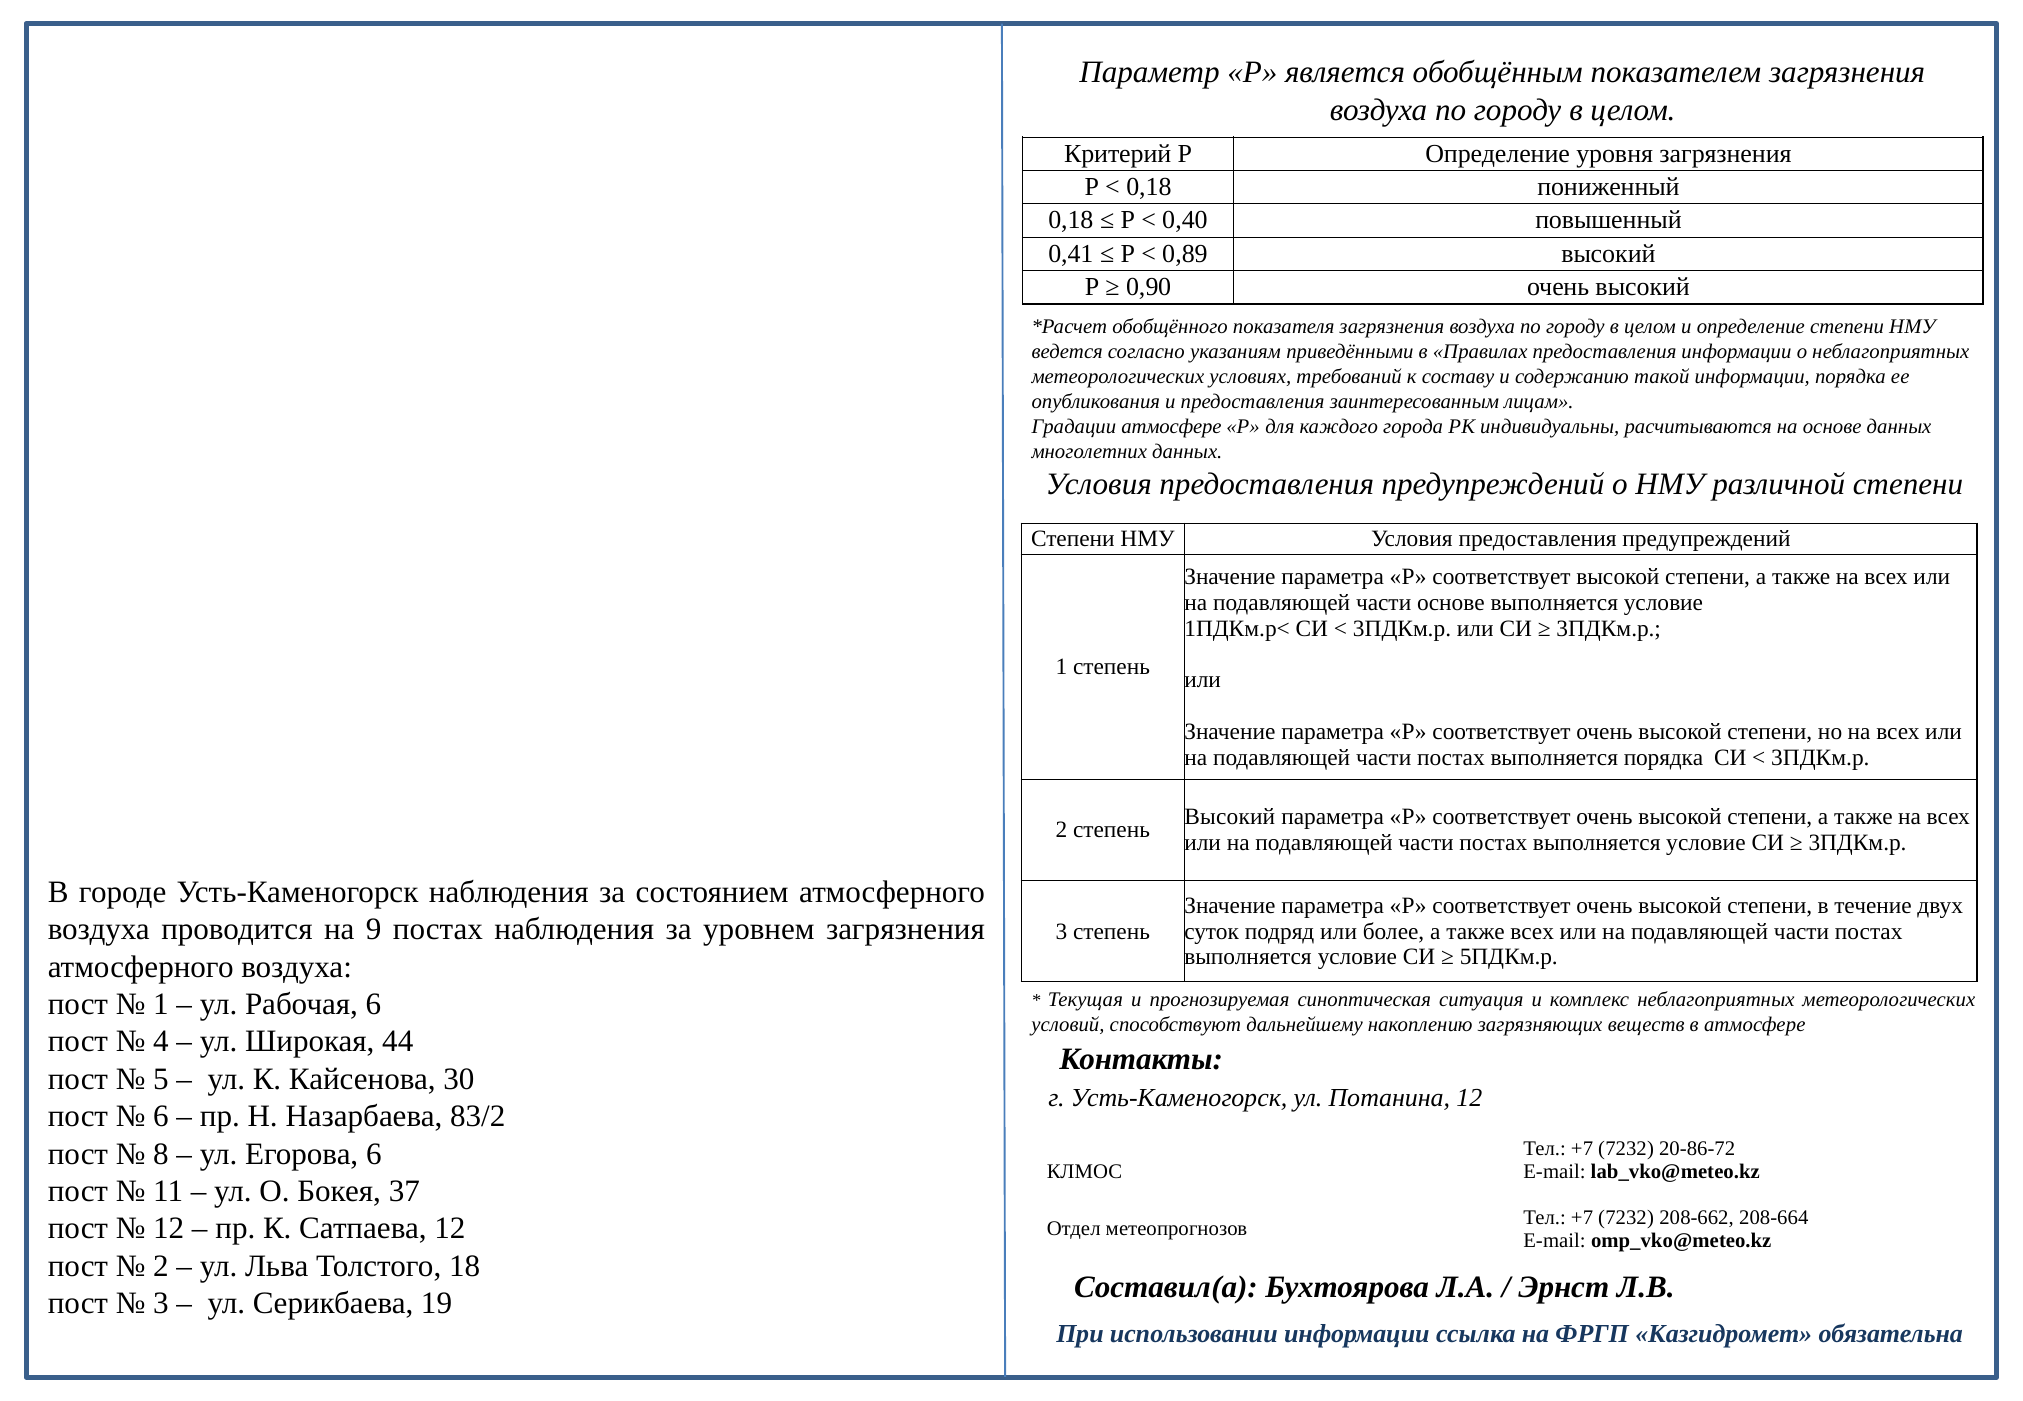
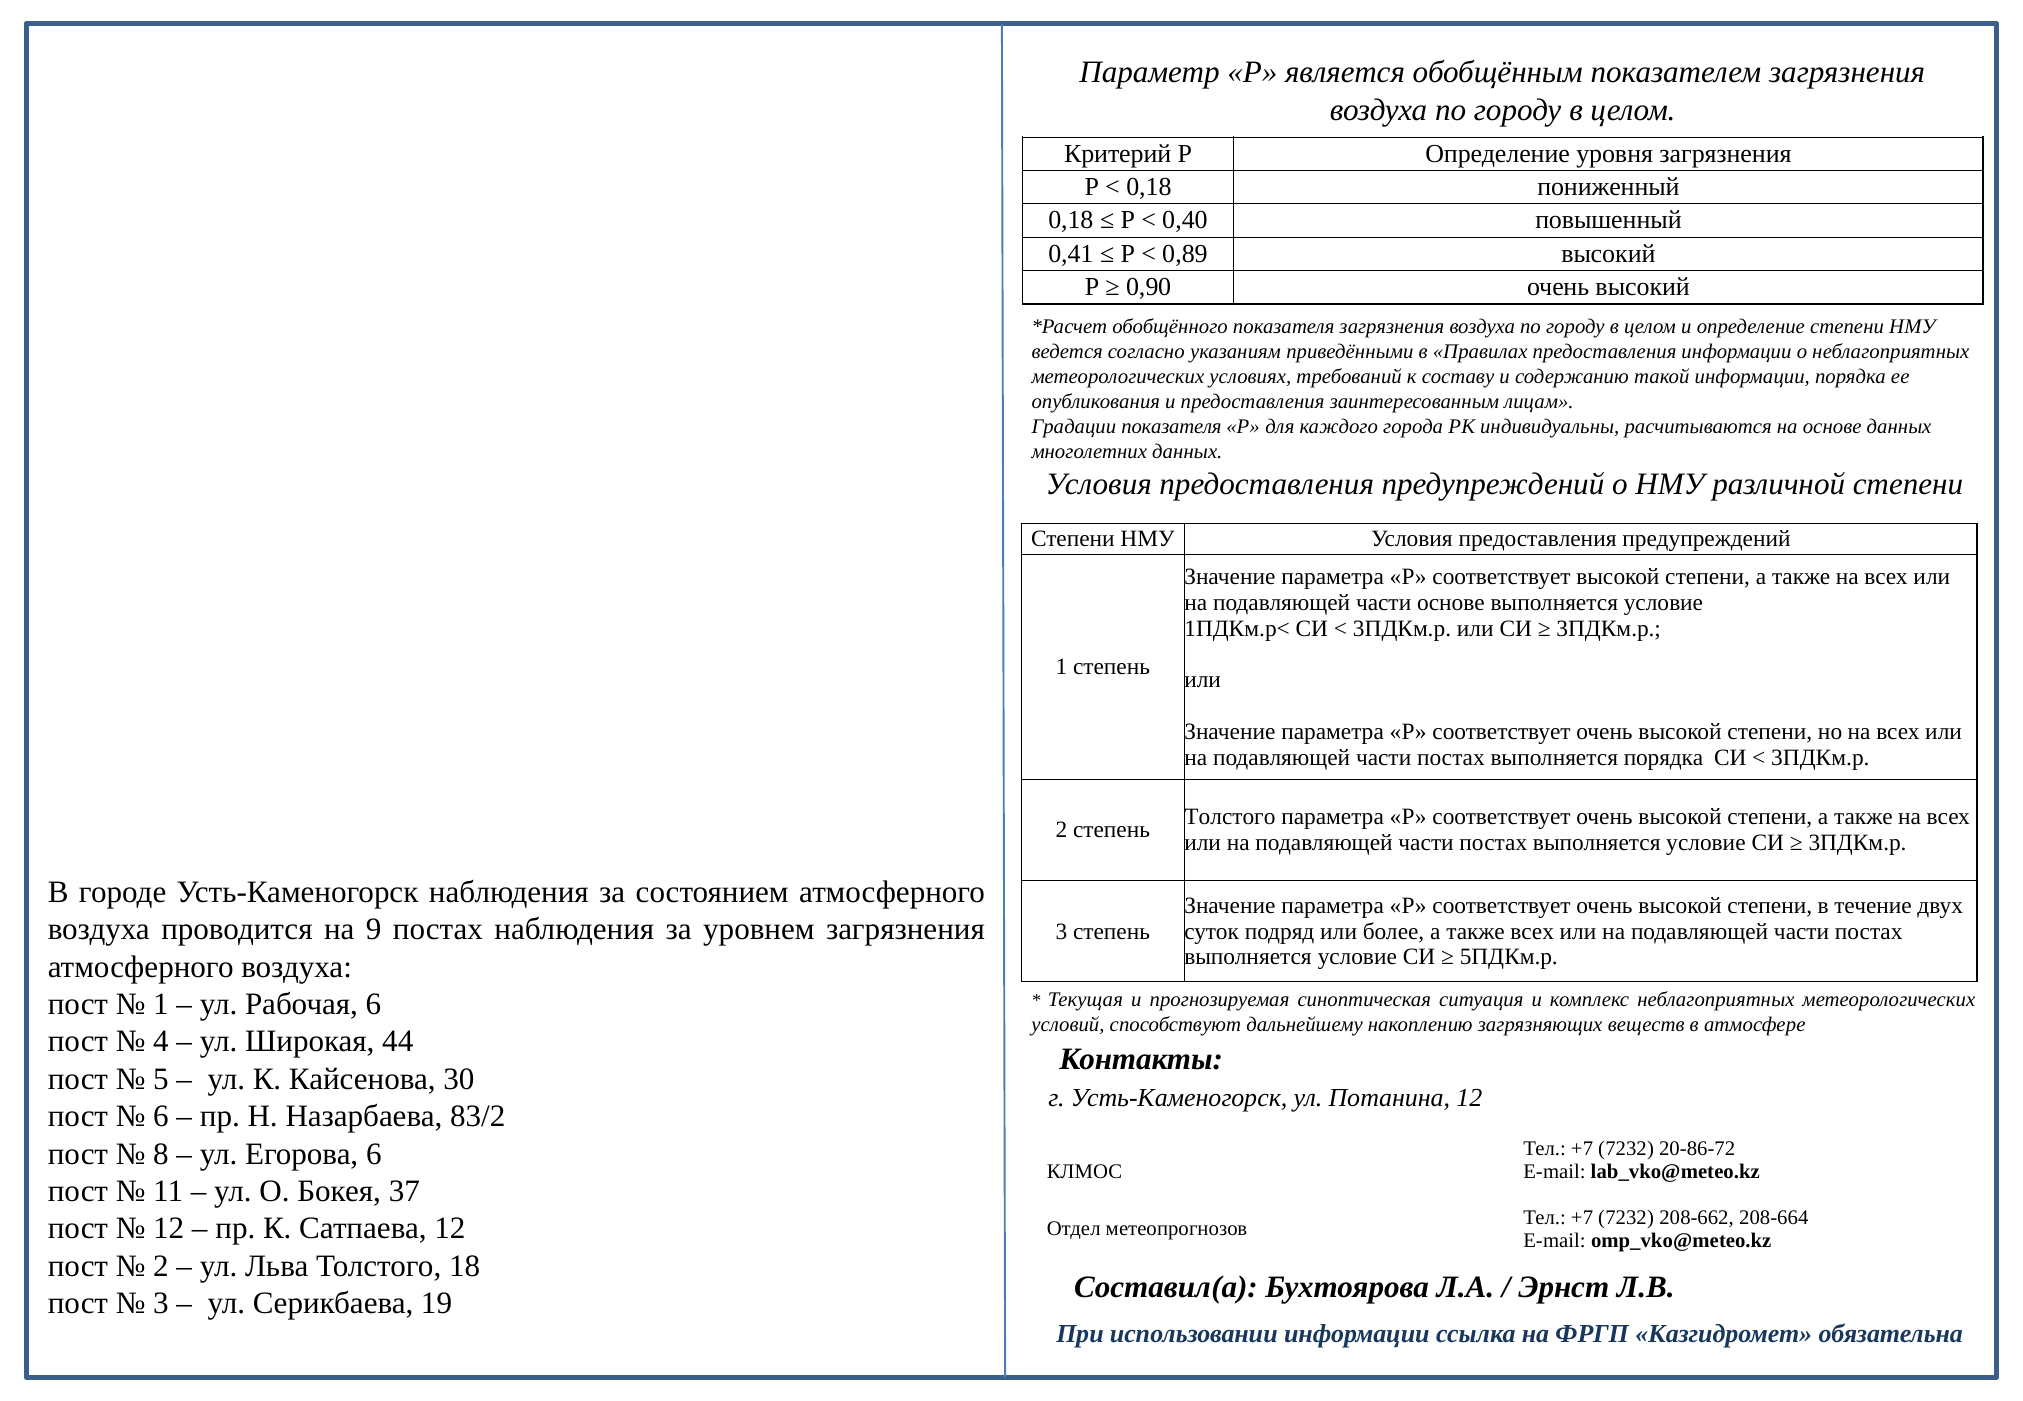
Градации атмосфере: атмосфере -> показателя
Высокий at (1230, 817): Высокий -> Толстого
